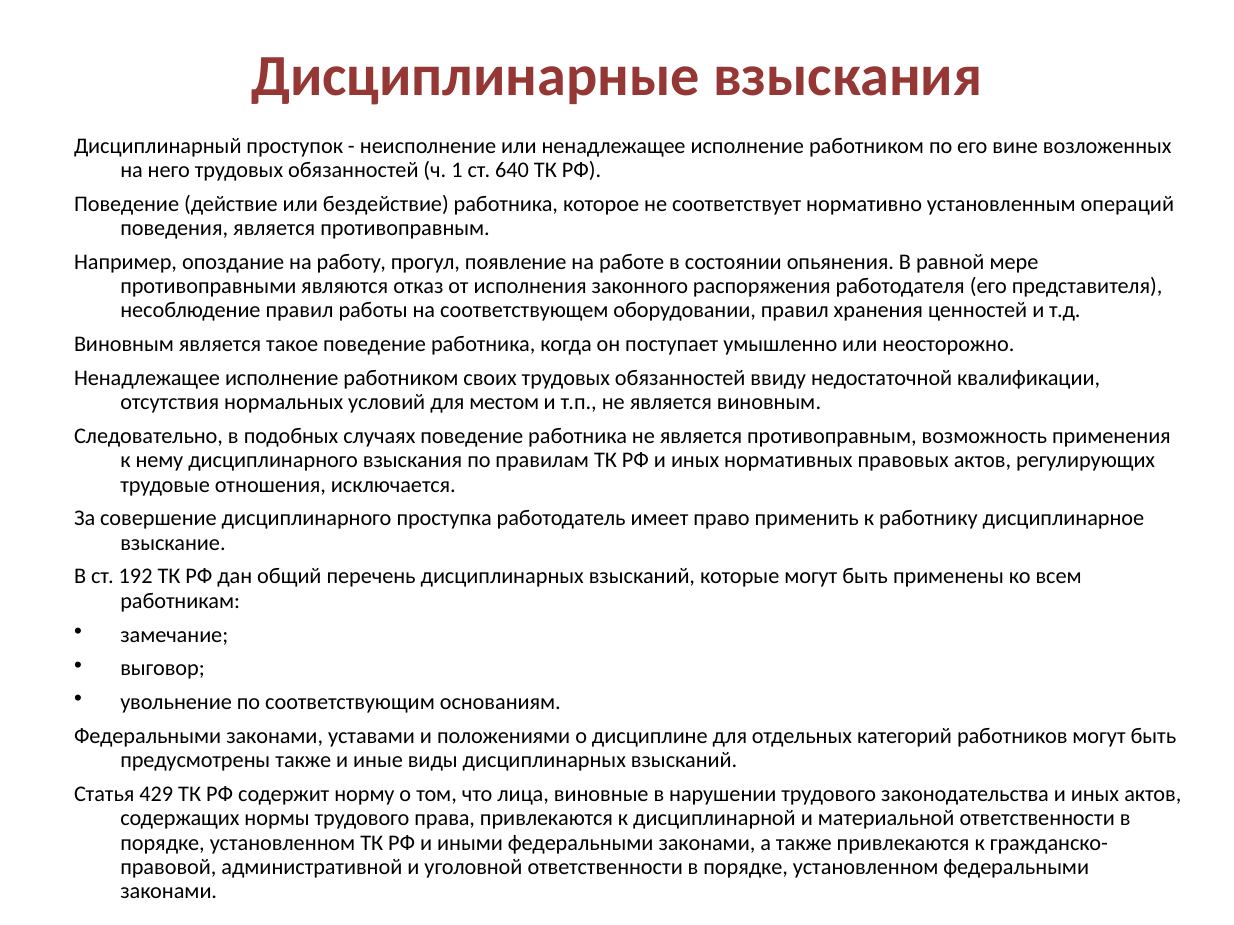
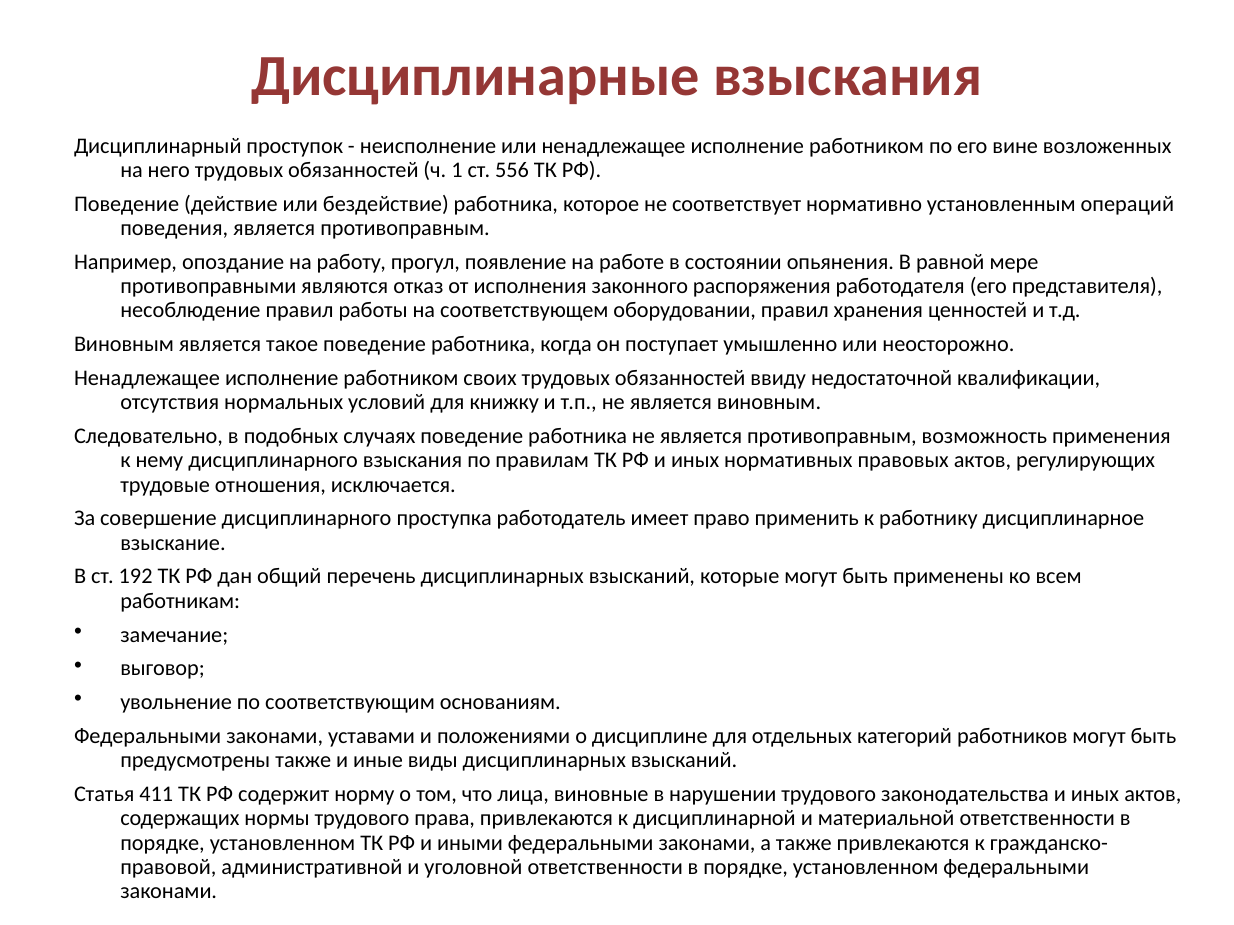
640: 640 -> 556
местом: местом -> книжку
429: 429 -> 411
